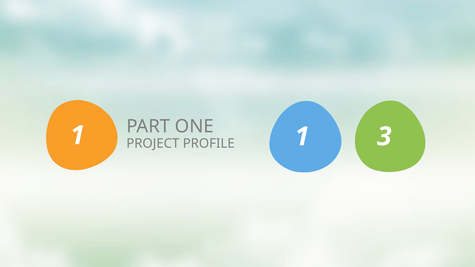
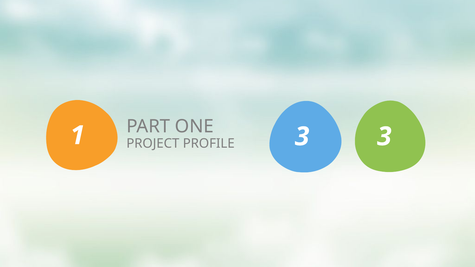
1 1: 1 -> 3
